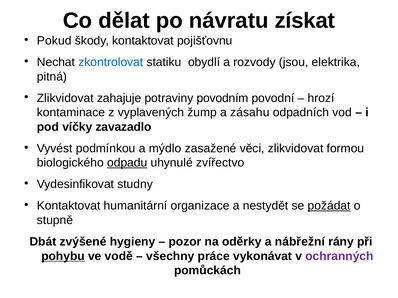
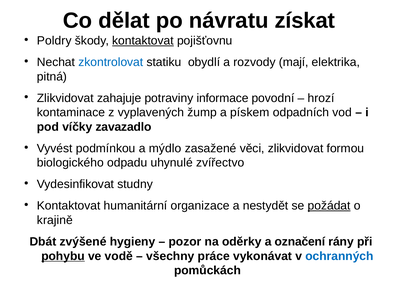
Pokud: Pokud -> Poldry
kontaktovat at (143, 41) underline: none -> present
jsou: jsou -> mají
povodním: povodním -> informace
zásahu: zásahu -> pískem
odpadu underline: present -> none
stupně: stupně -> krajině
nábřežní: nábřežní -> označení
ochranných colour: purple -> blue
